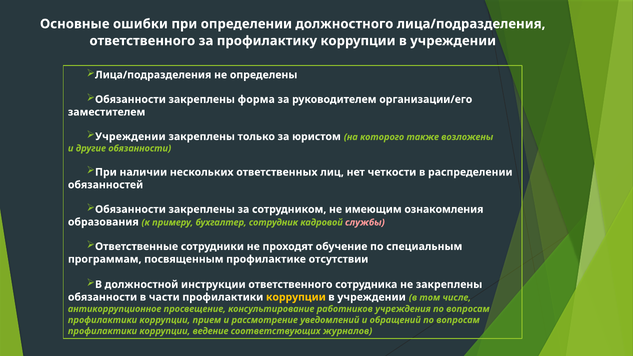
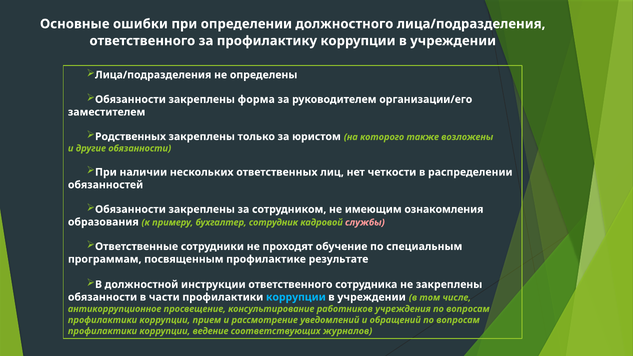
Учреждении at (130, 137): Учреждении -> Родственных
отсутствии: отсутствии -> результате
коррупции at (296, 297) colour: yellow -> light blue
